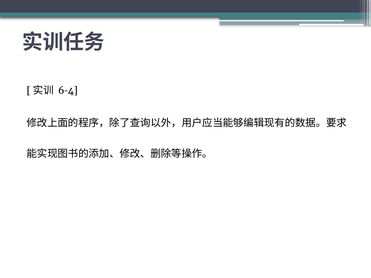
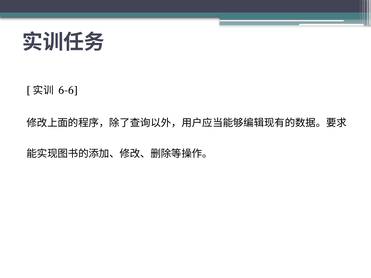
6-4: 6-4 -> 6-6
